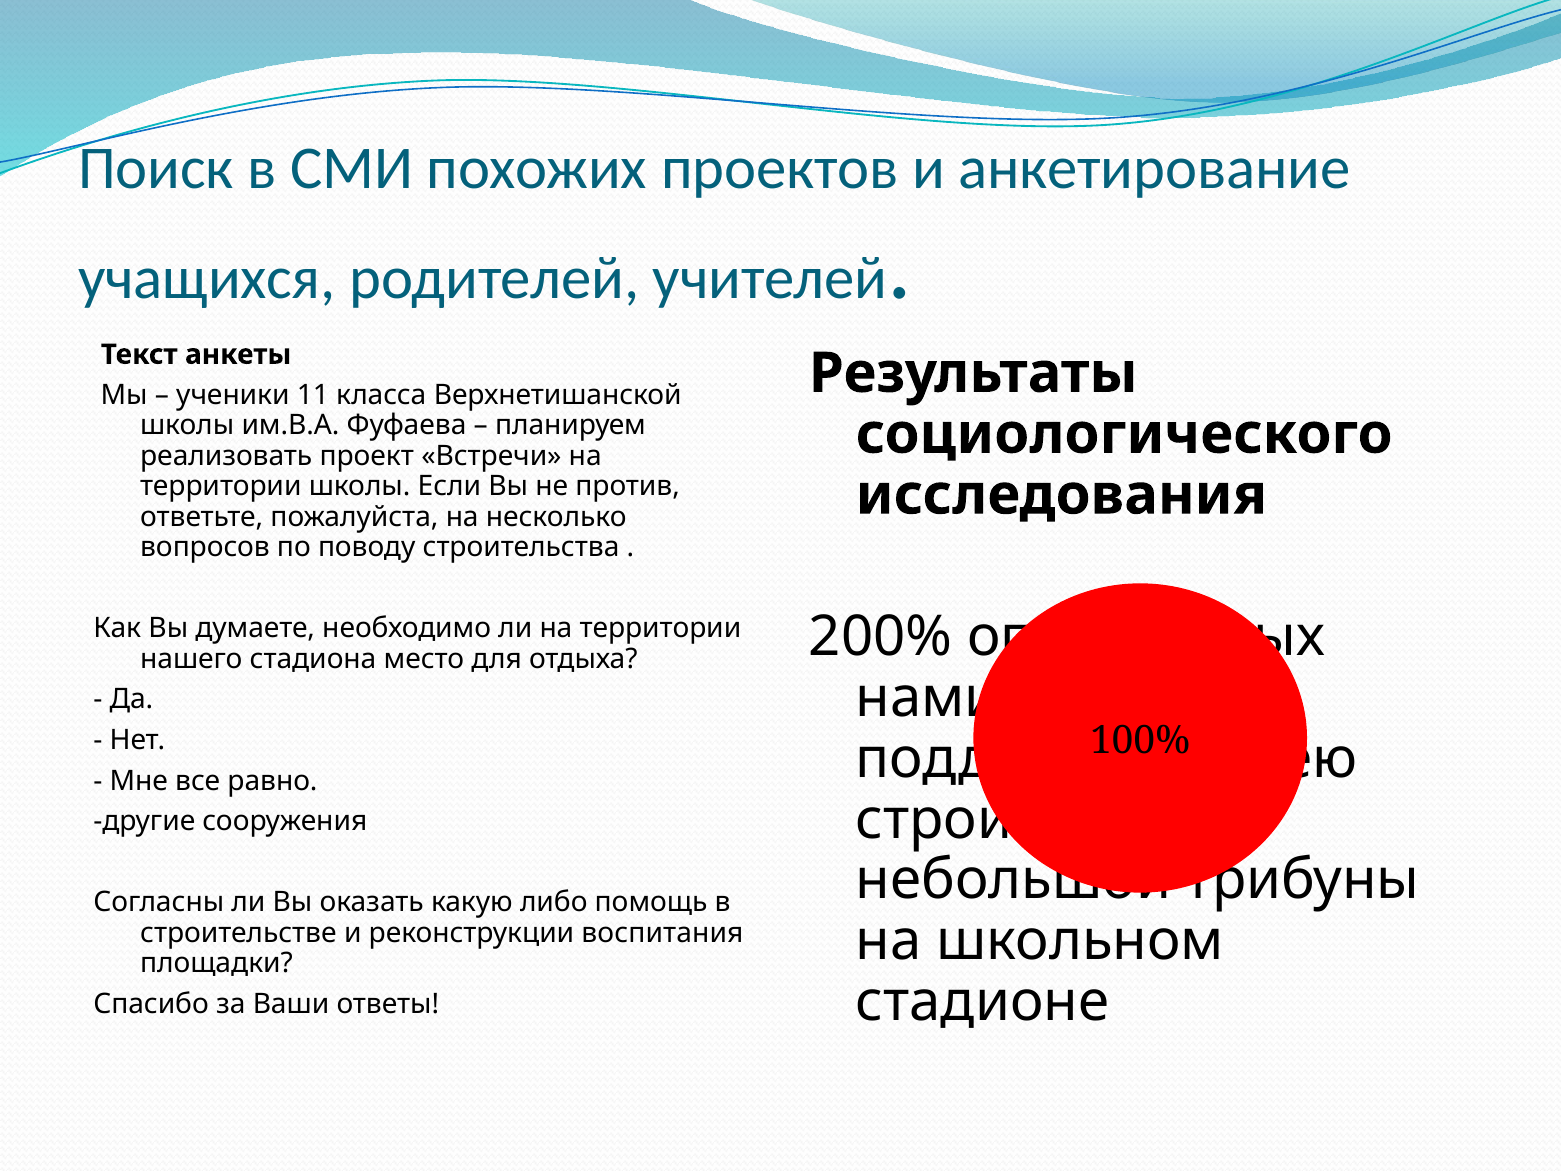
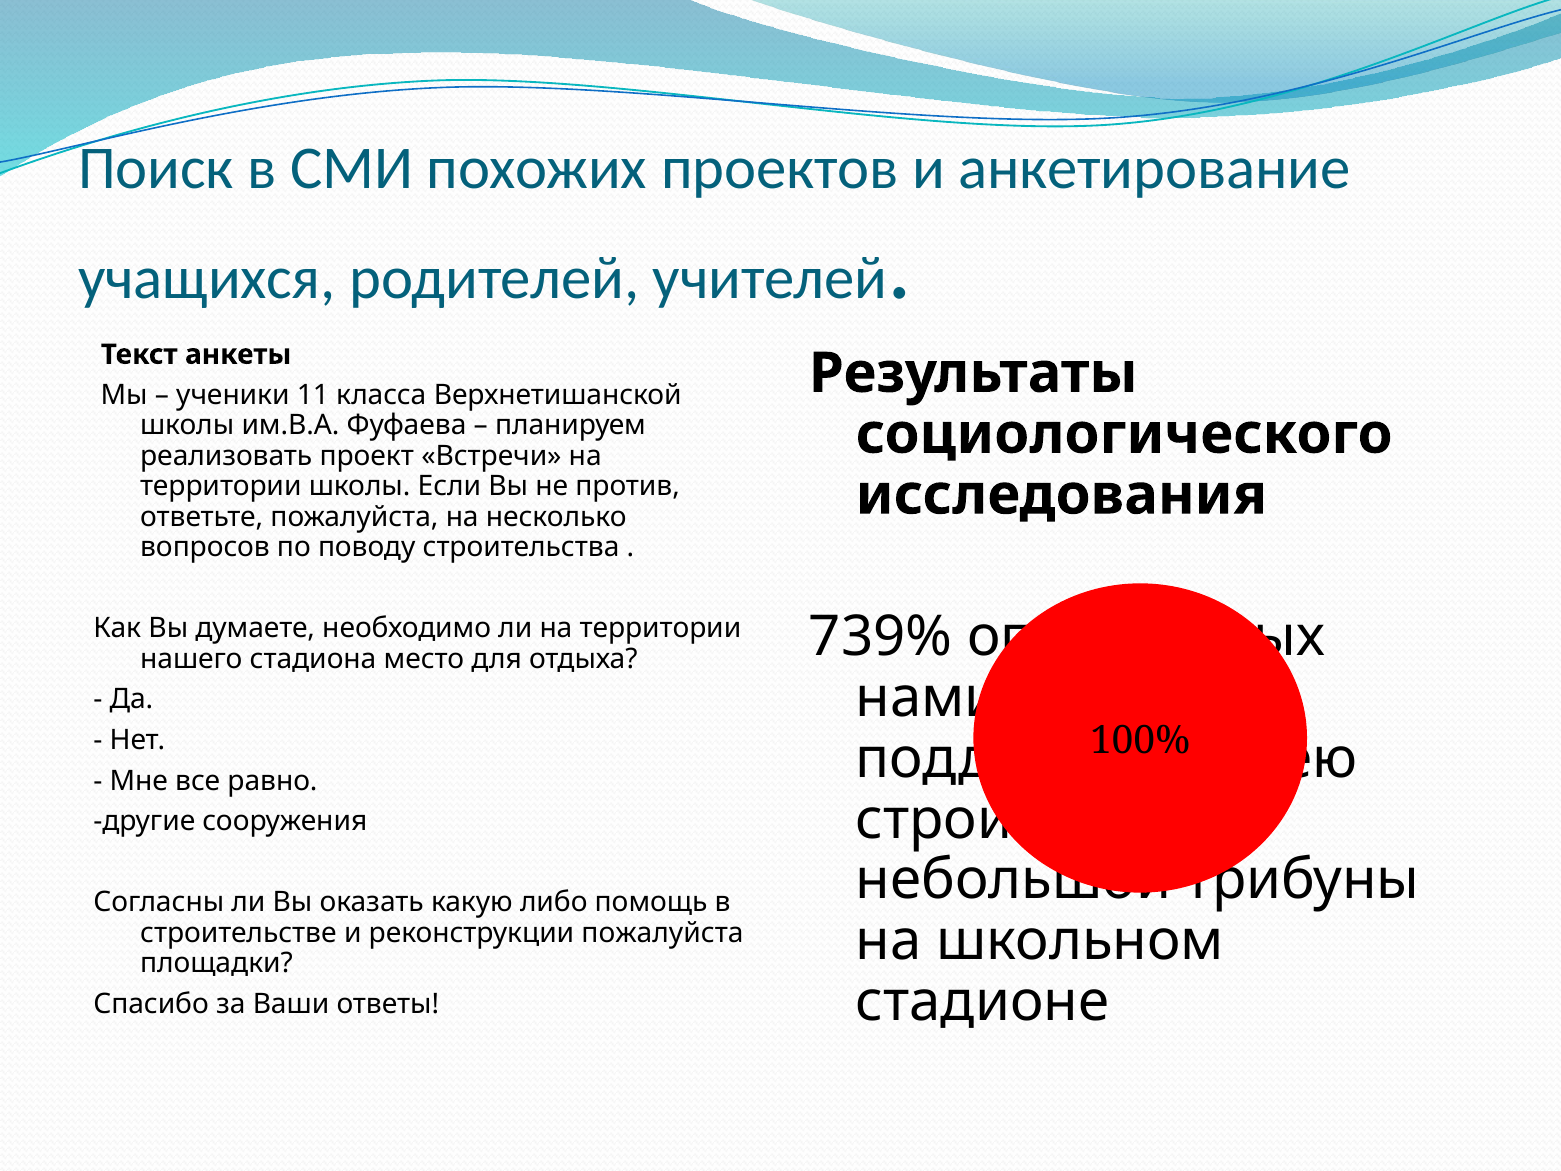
200%: 200% -> 739%
реконструкции воспитания: воспитания -> пожалуйста
